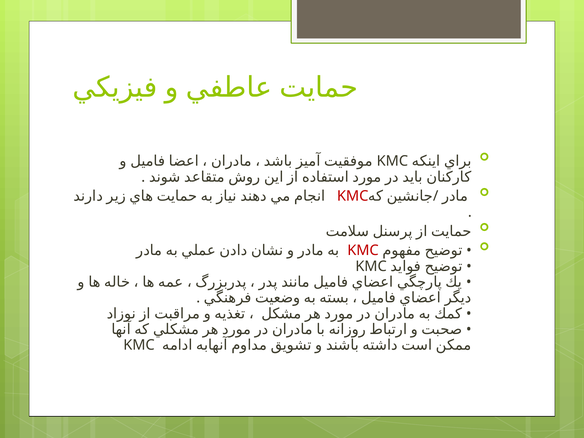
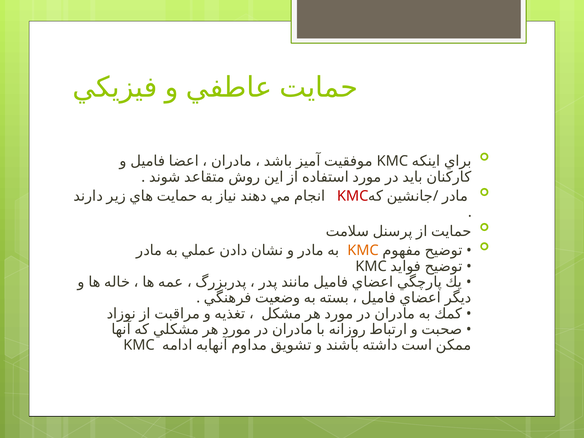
KMC at (363, 250) colour: red -> orange
